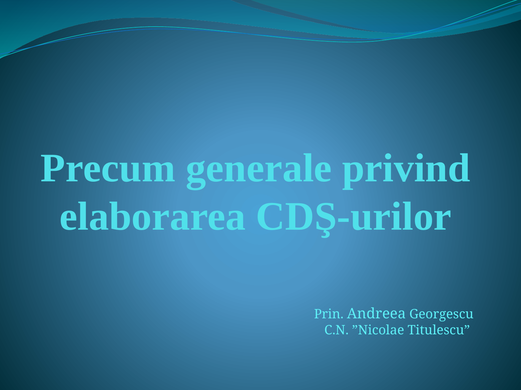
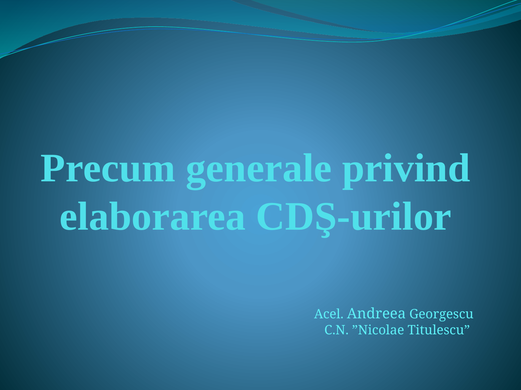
Prin: Prin -> Acel
